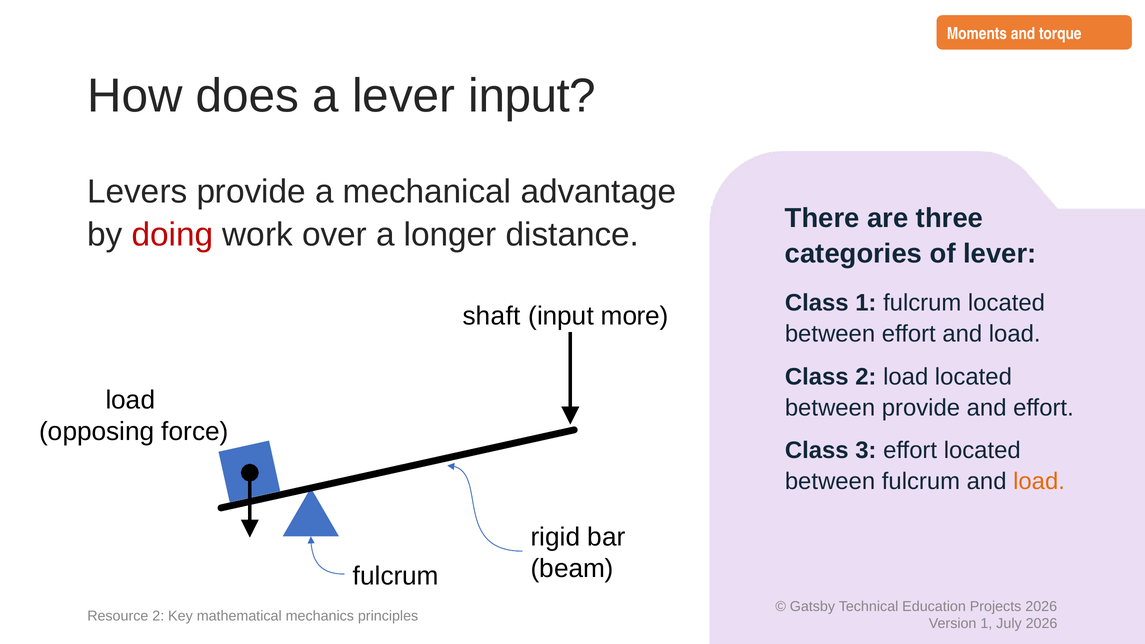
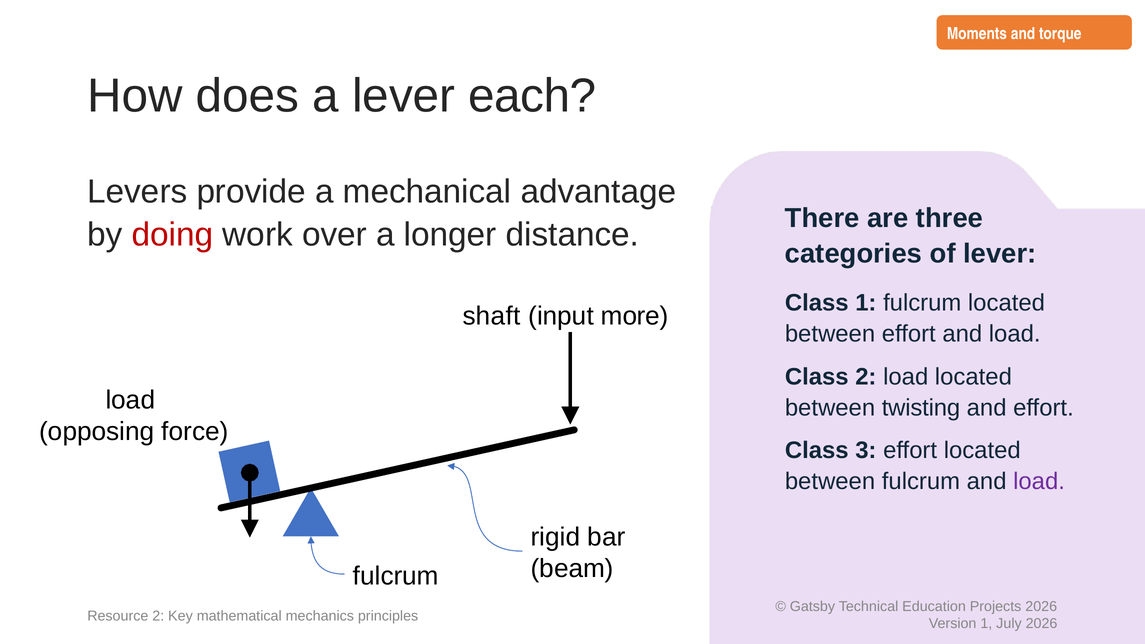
lever input: input -> each
between provide: provide -> twisting
load at (1039, 482) colour: orange -> purple
